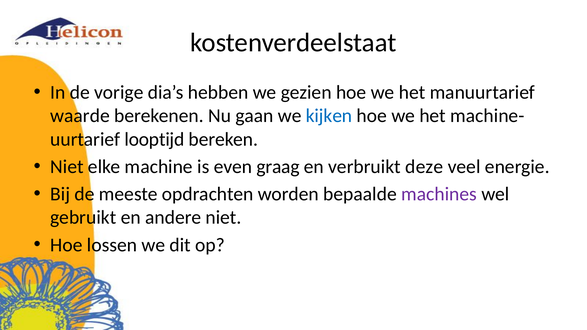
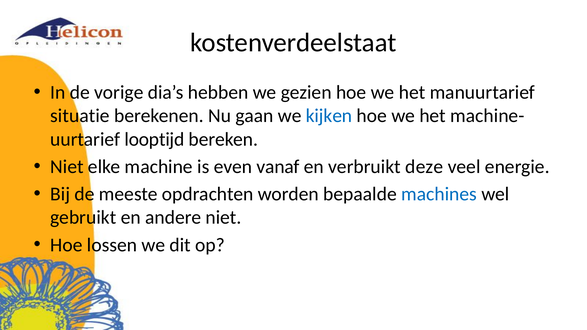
waarde: waarde -> situatie
graag: graag -> vanaf
machines colour: purple -> blue
